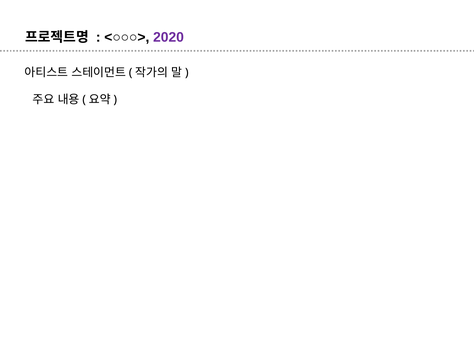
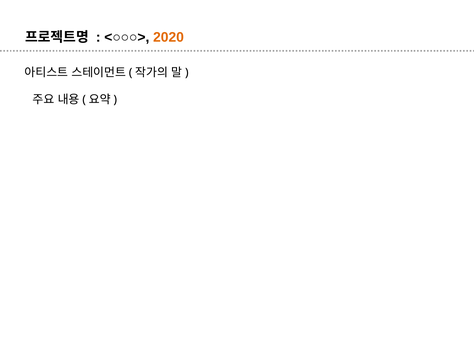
2020 colour: purple -> orange
